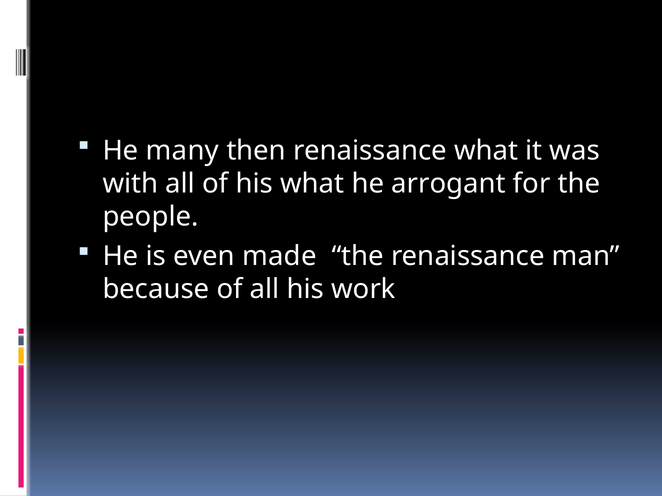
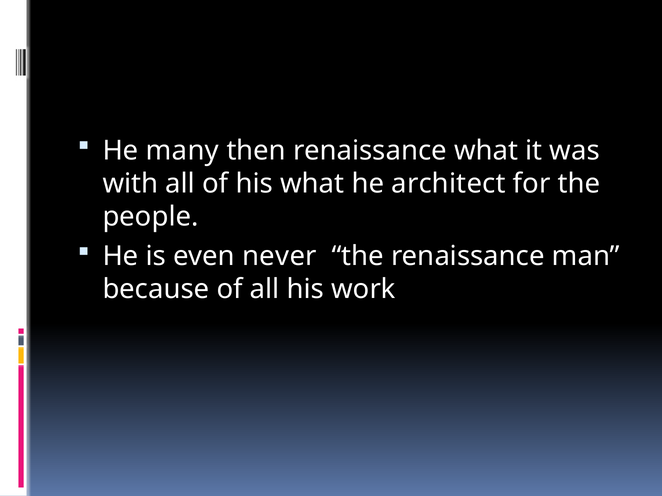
arrogant: arrogant -> architect
made: made -> never
